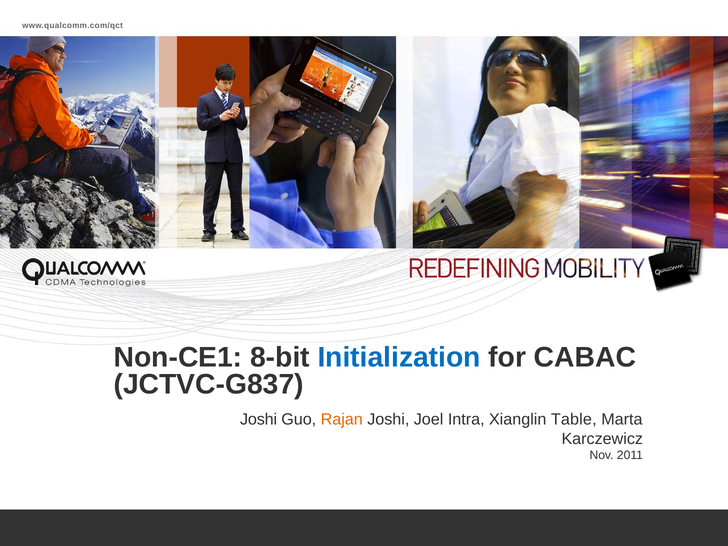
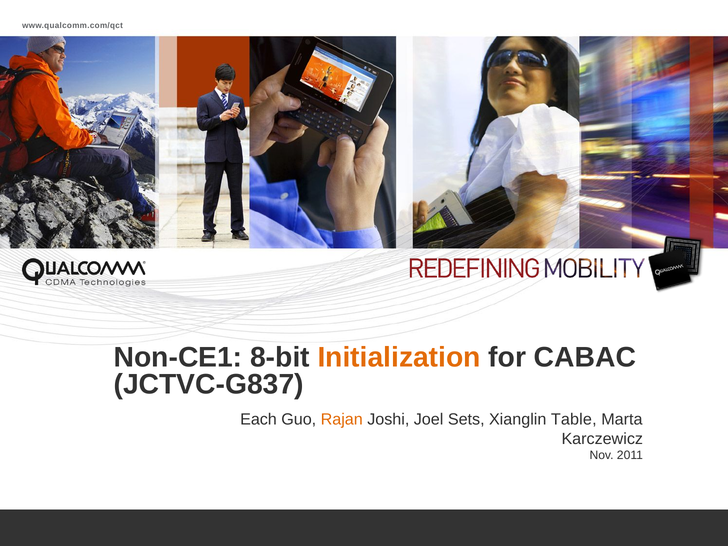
Initialization colour: blue -> orange
Joshi at (259, 419): Joshi -> Each
Intra: Intra -> Sets
